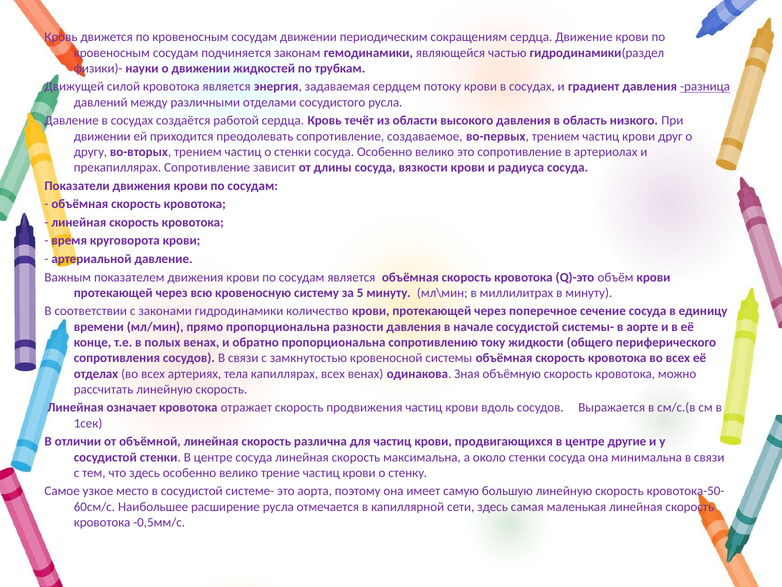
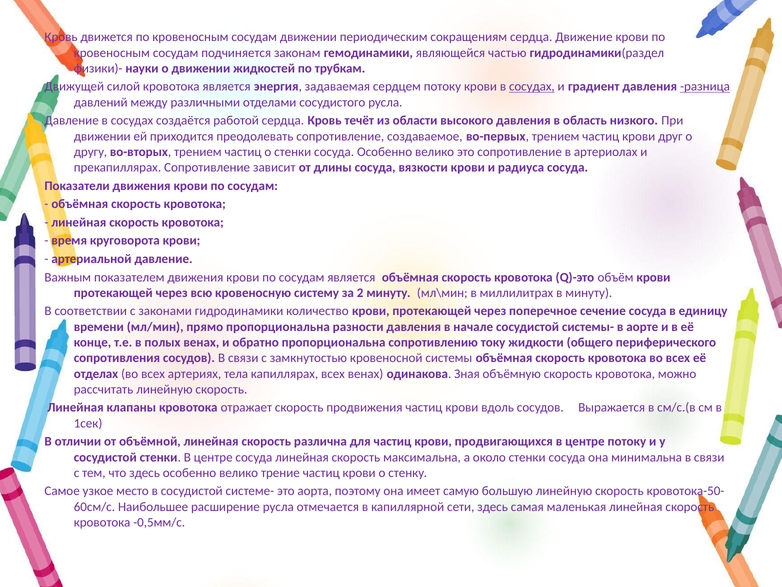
сосудах at (532, 87) underline: none -> present
5: 5 -> 2
означает: означает -> клапаны
центре другие: другие -> потоку
